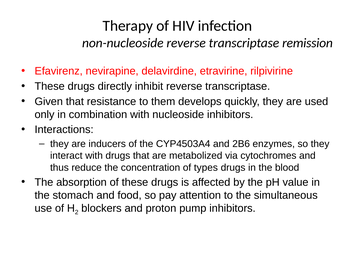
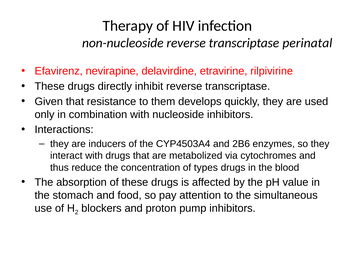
remission: remission -> perinatal
